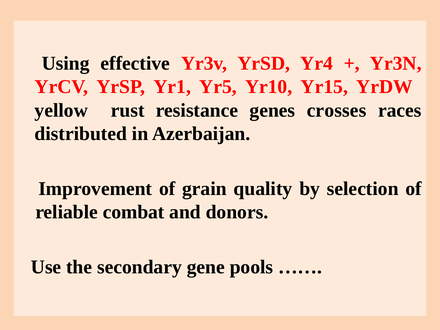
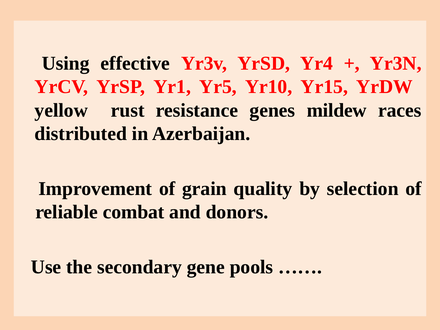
crosses: crosses -> mildew
